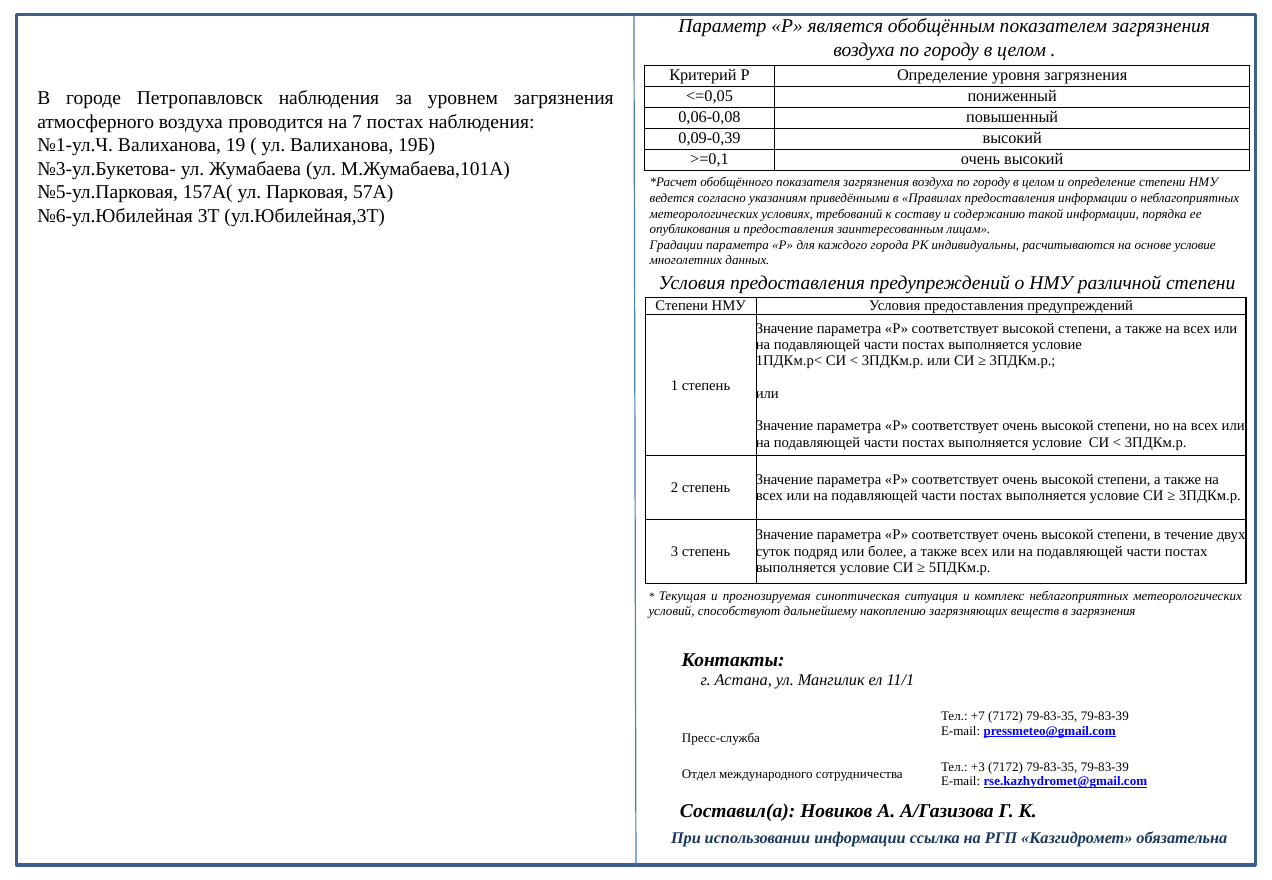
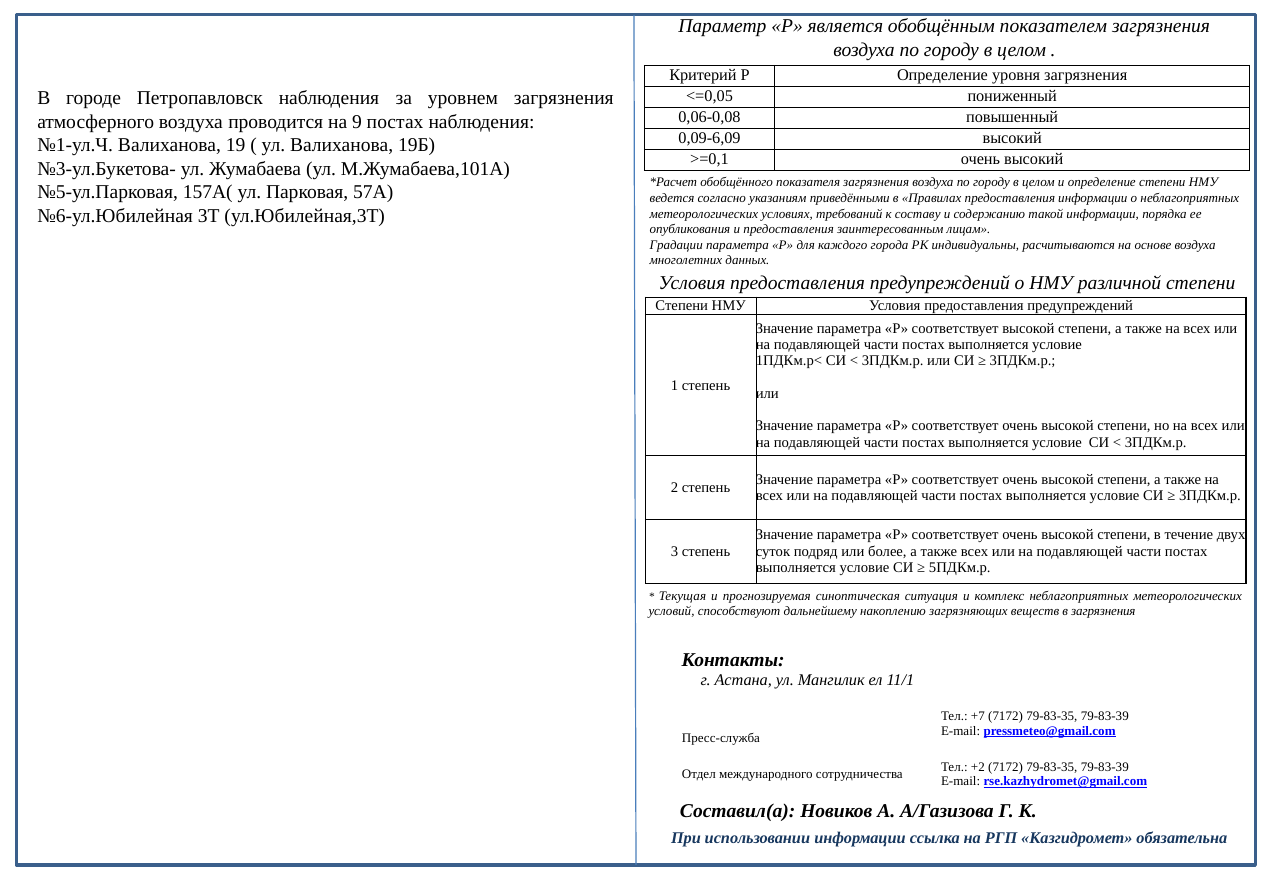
7: 7 -> 9
0,09-0,39: 0,09-0,39 -> 0,09-6,09
основе условие: условие -> воздуха
+3: +3 -> +2
